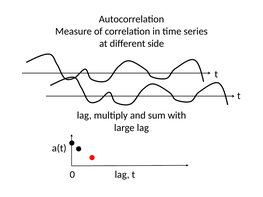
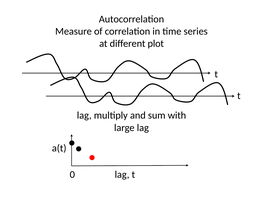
side: side -> plot
